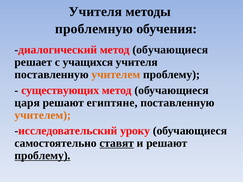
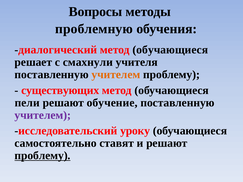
Учителя at (95, 12): Учителя -> Вопросы
учащихся: учащихся -> смахнули
царя: царя -> пели
египтяне: египтяне -> обучение
учителем at (43, 115) colour: orange -> purple
ставят underline: present -> none
